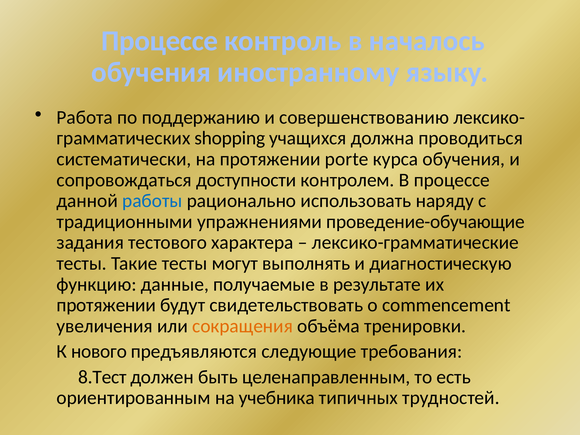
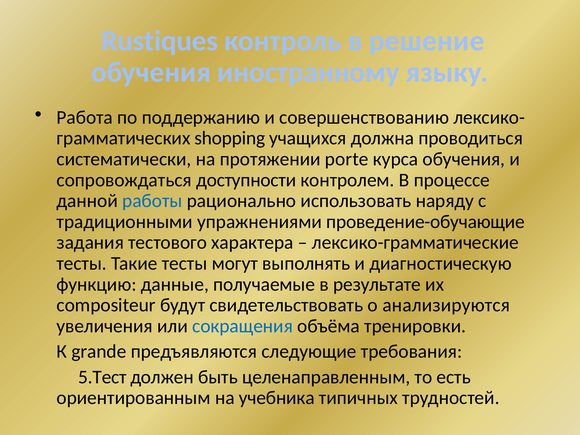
Процессе at (160, 41): Процессе -> Rustiques
началось: началось -> решение
протяжении at (106, 305): протяжении -> compositeur
commencement: commencement -> анализируются
сокращения colour: orange -> blue
нового: нового -> grande
8.Тест: 8.Тест -> 5.Тест
